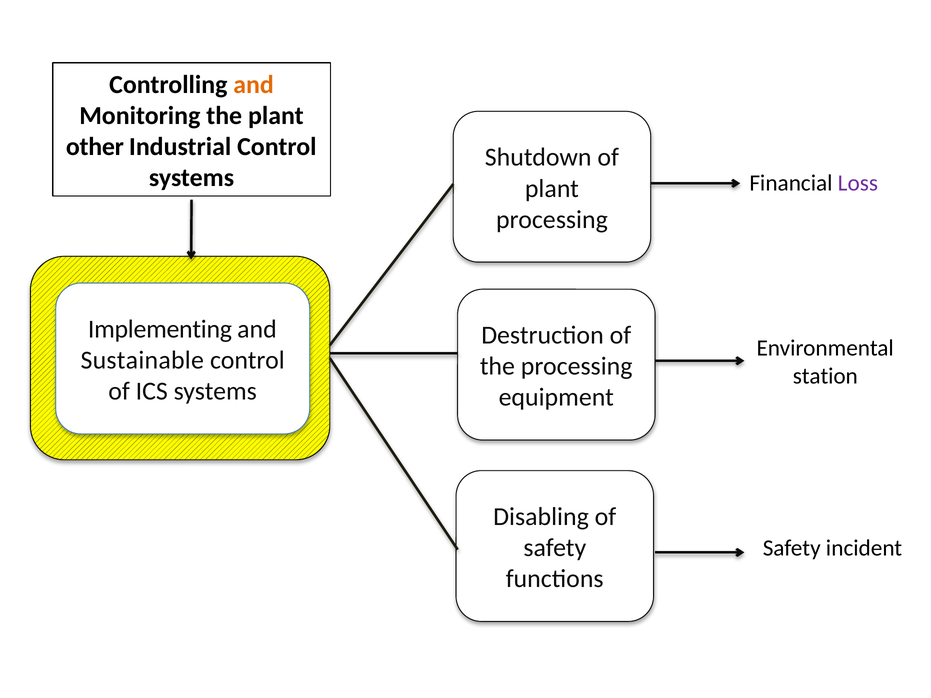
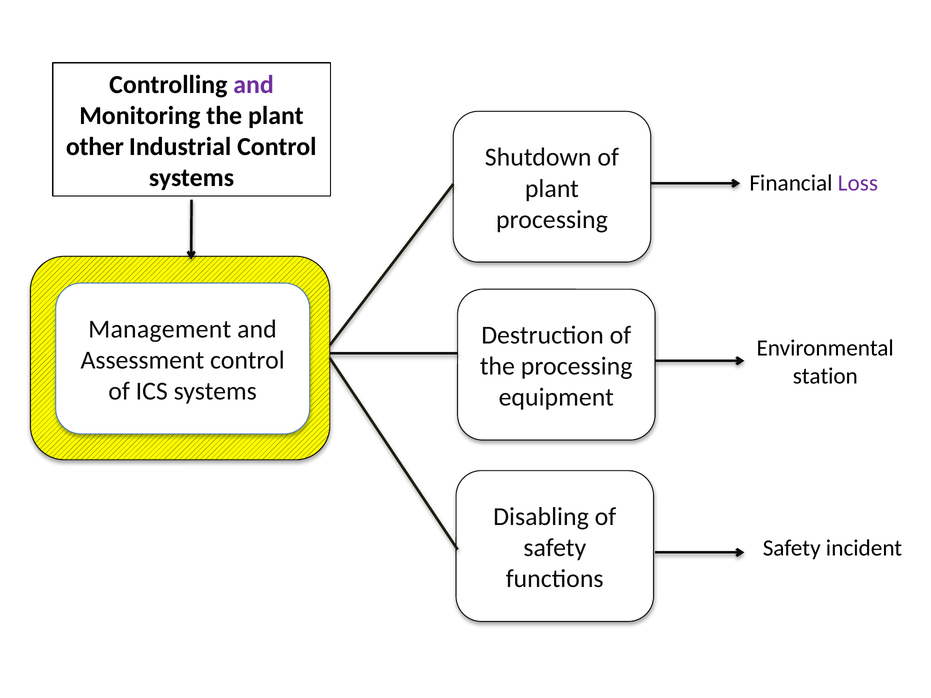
and at (254, 85) colour: orange -> purple
Implementing: Implementing -> Management
Sustainable: Sustainable -> Assessment
